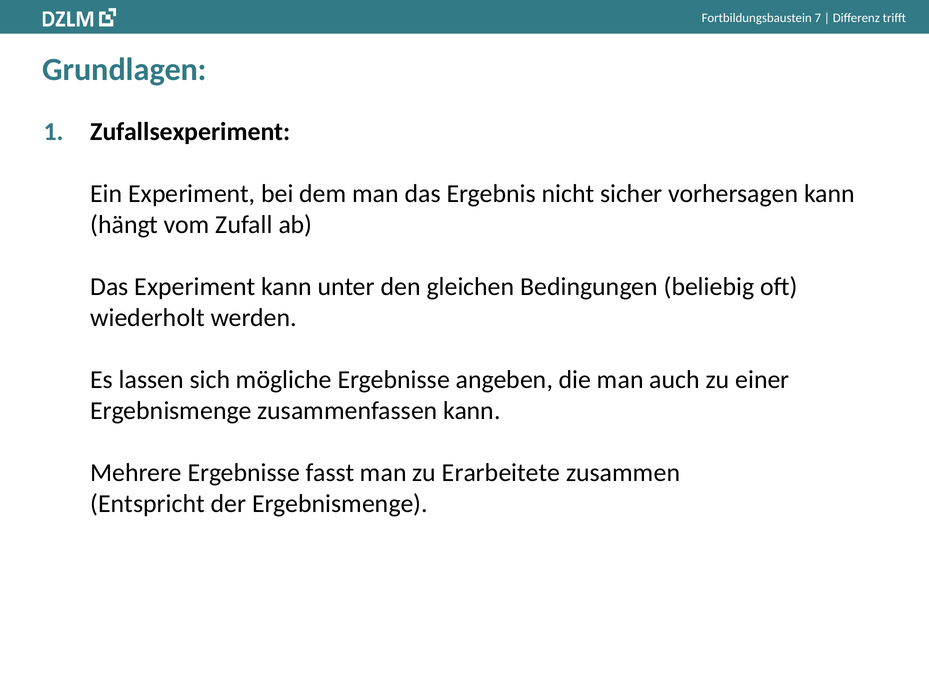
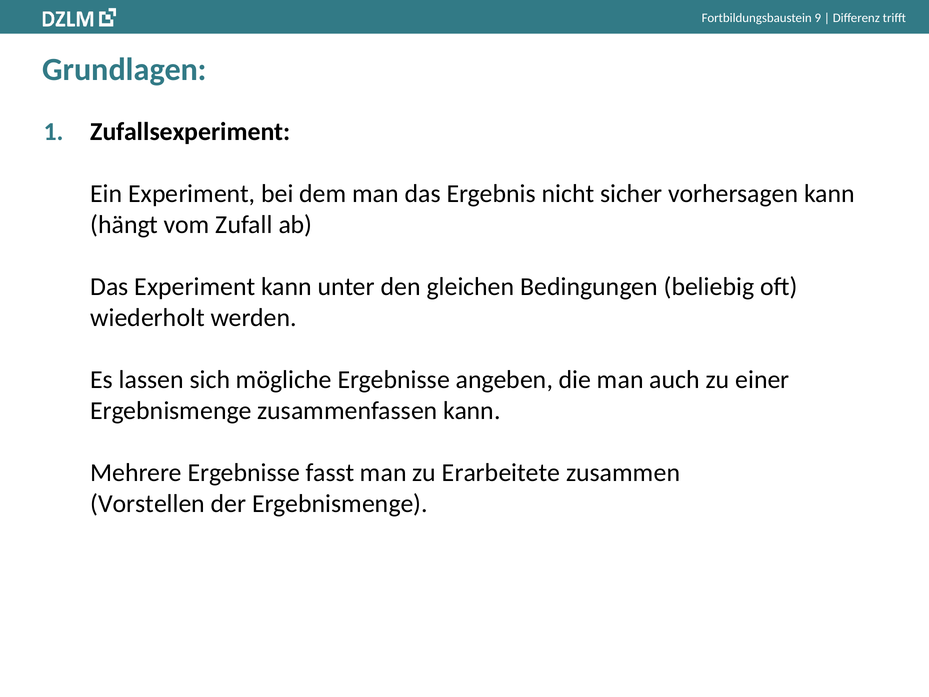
7: 7 -> 9
Entspricht: Entspricht -> Vorstellen
